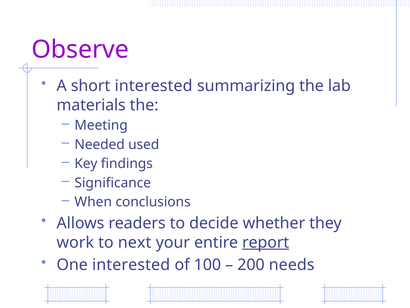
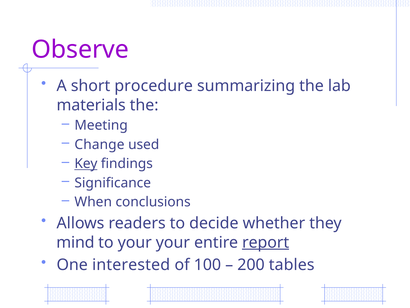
short interested: interested -> procedure
Needed: Needed -> Change
Key underline: none -> present
work: work -> mind
to next: next -> your
needs: needs -> tables
